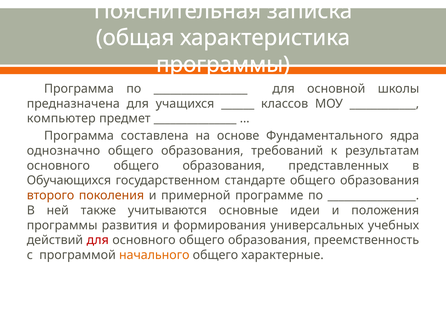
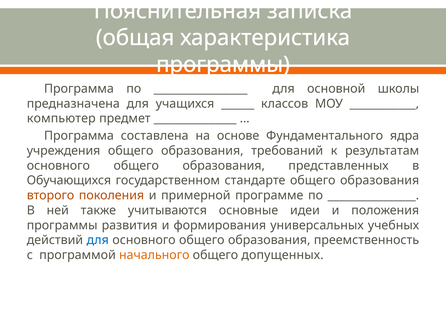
однозначно: однозначно -> учреждения
для at (98, 240) colour: red -> blue
характерные: характерные -> допущенных
